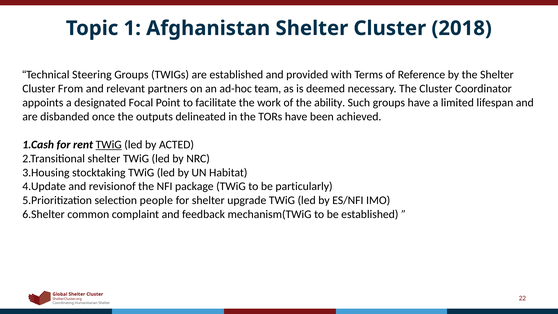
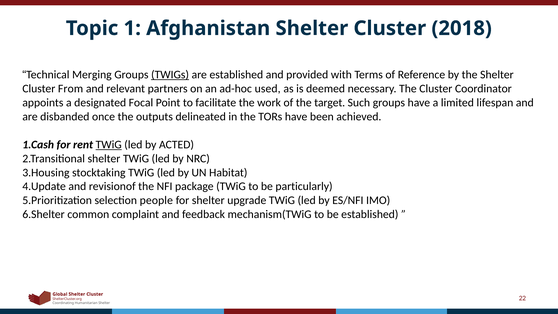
Steering: Steering -> Merging
TWIGs underline: none -> present
team: team -> used
ability: ability -> target
